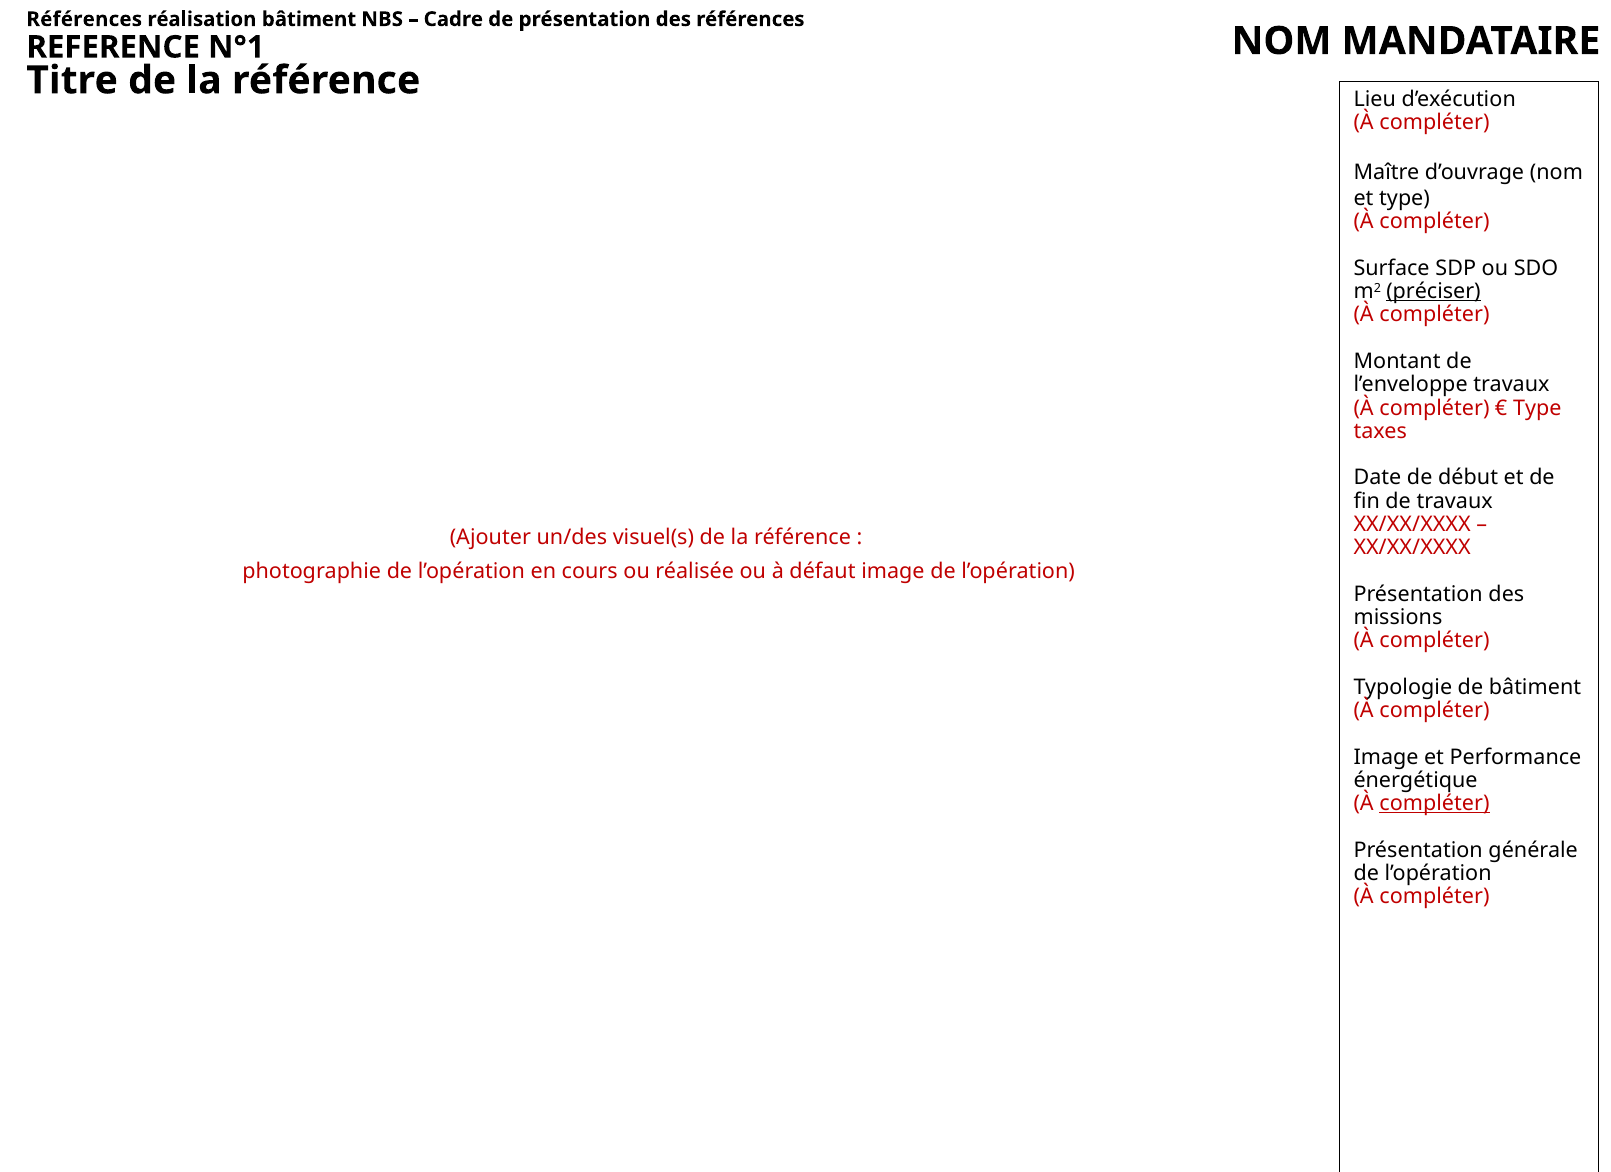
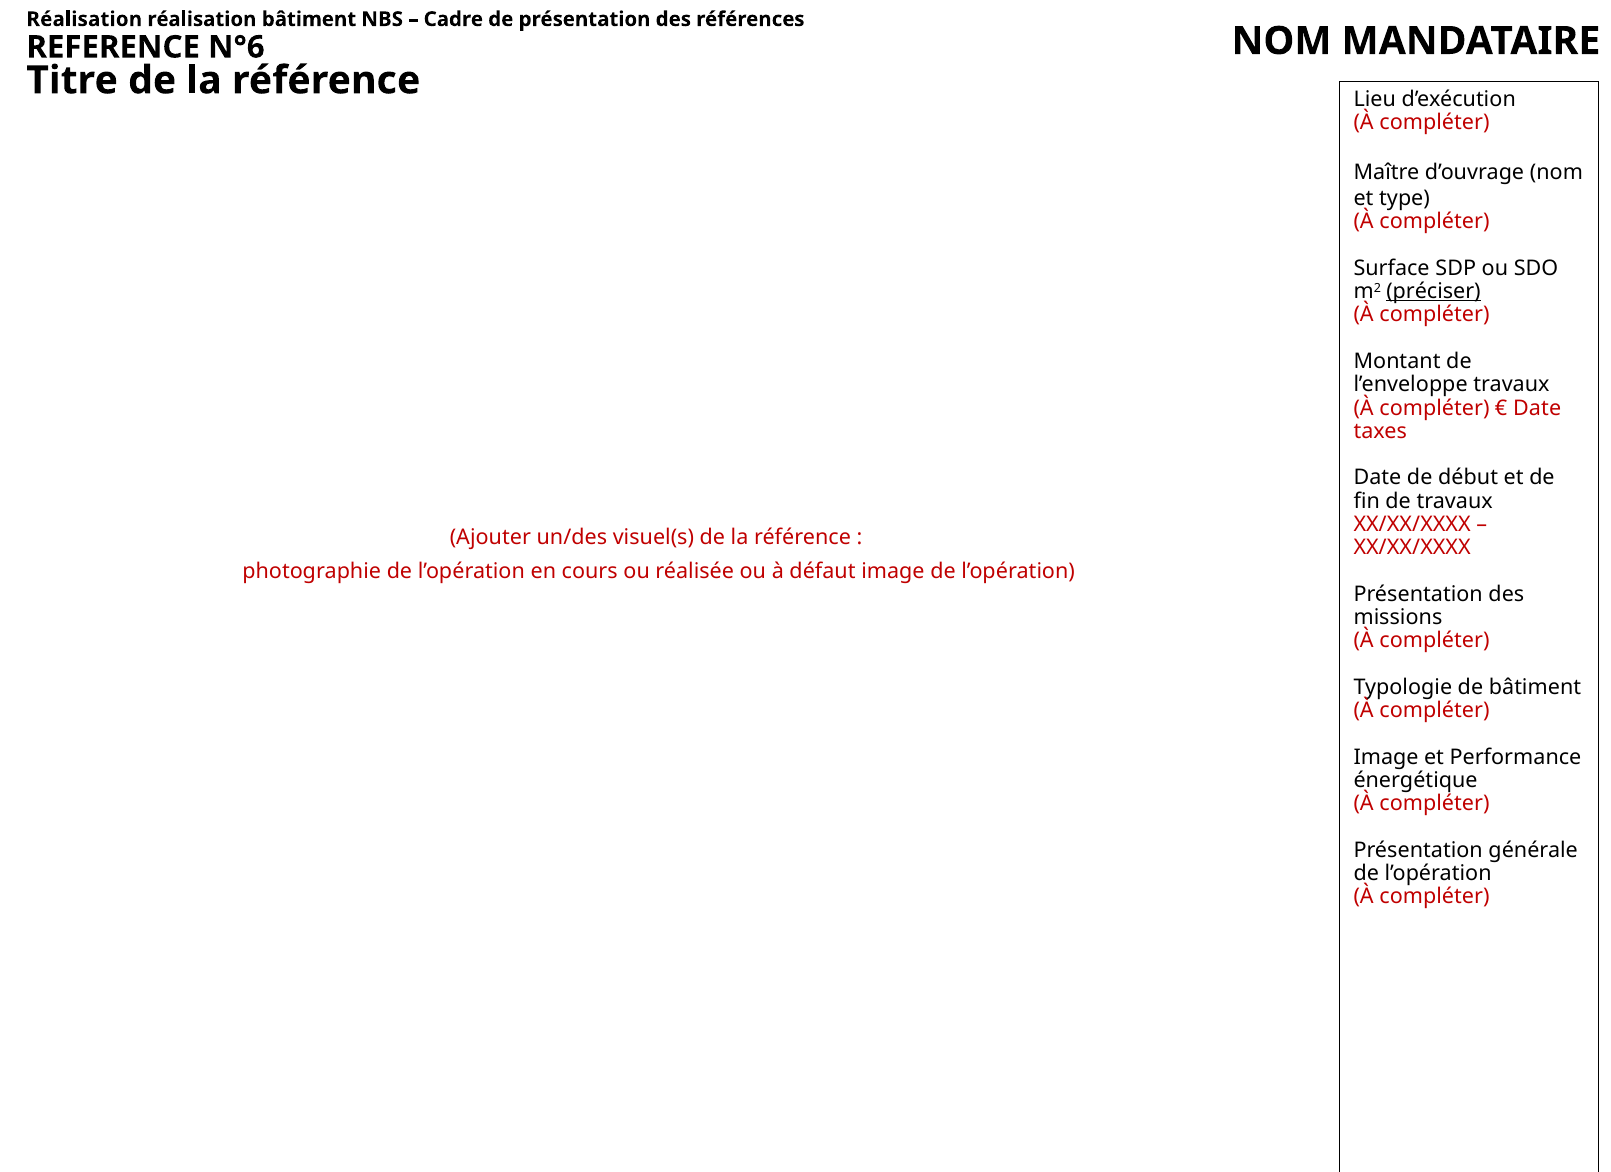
Références at (84, 19): Références -> Réalisation
N°1: N°1 -> N°6
Type at (1537, 408): Type -> Date
compléter at (1434, 804) underline: present -> none
